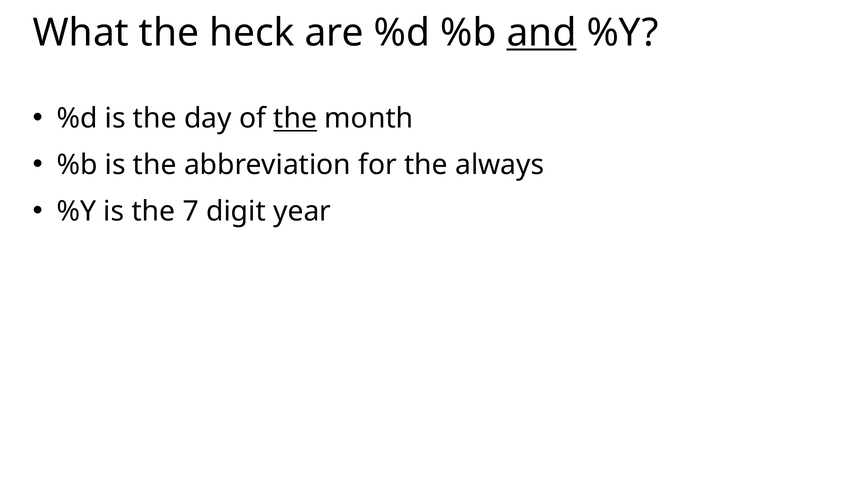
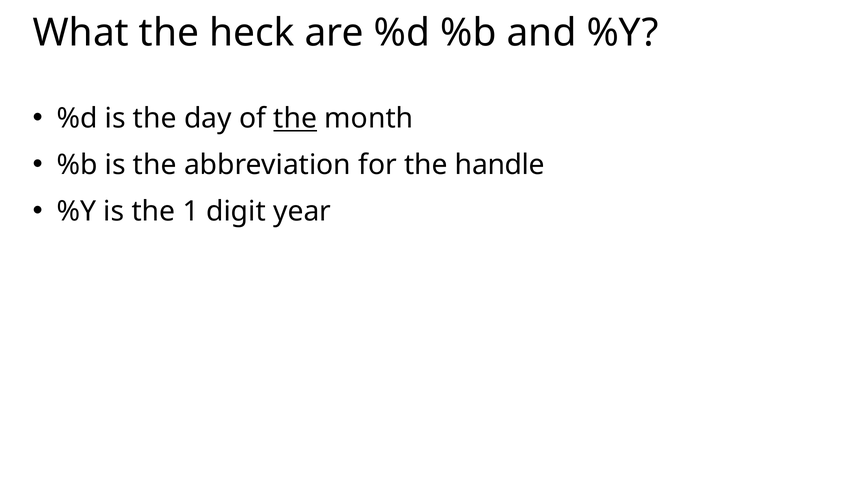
and underline: present -> none
always: always -> handle
7: 7 -> 1
